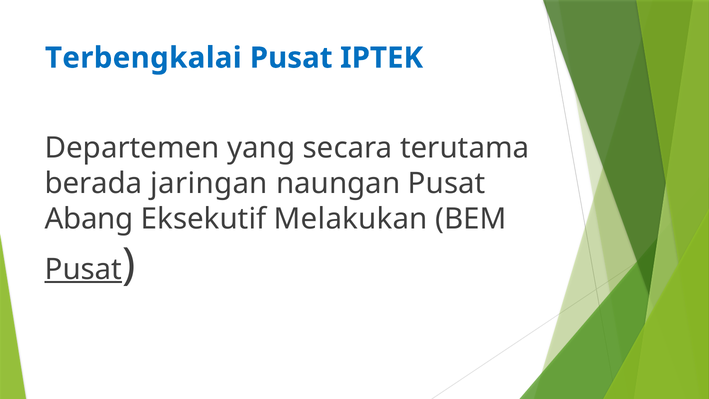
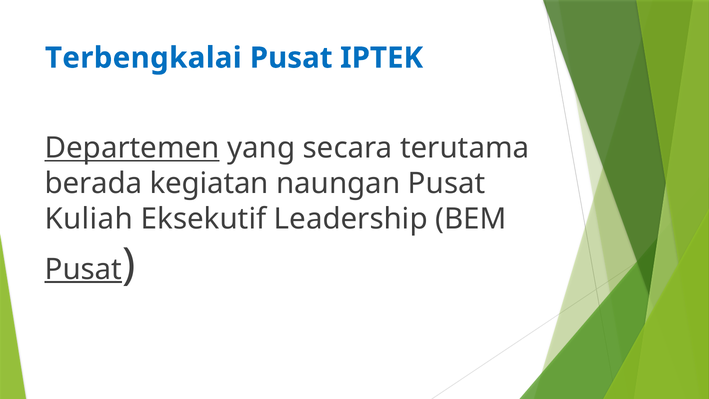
Departemen underline: none -> present
jaringan: jaringan -> kegiatan
Abang: Abang -> Kuliah
Melakukan: Melakukan -> Leadership
